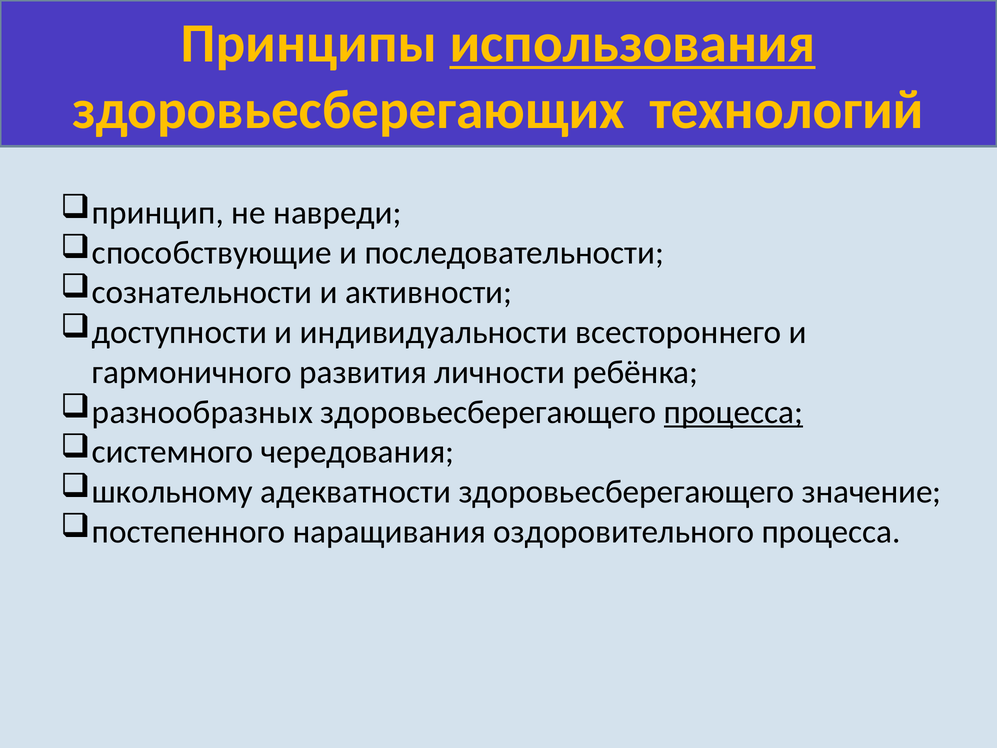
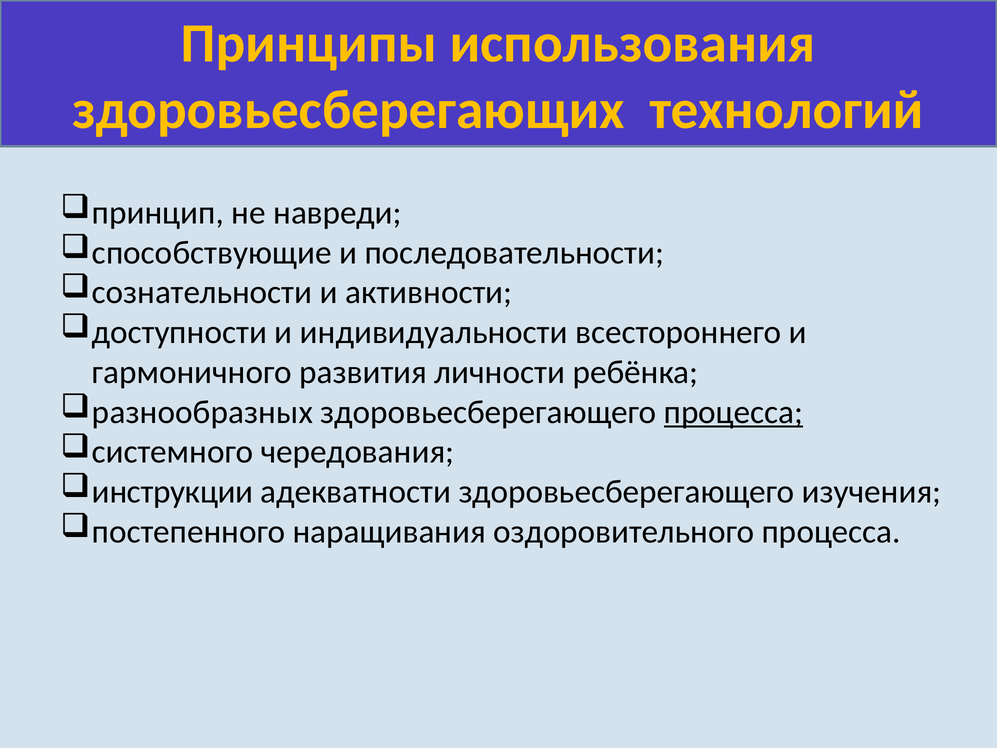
использования underline: present -> none
школьному: школьному -> инструкции
значение: значение -> изучения
